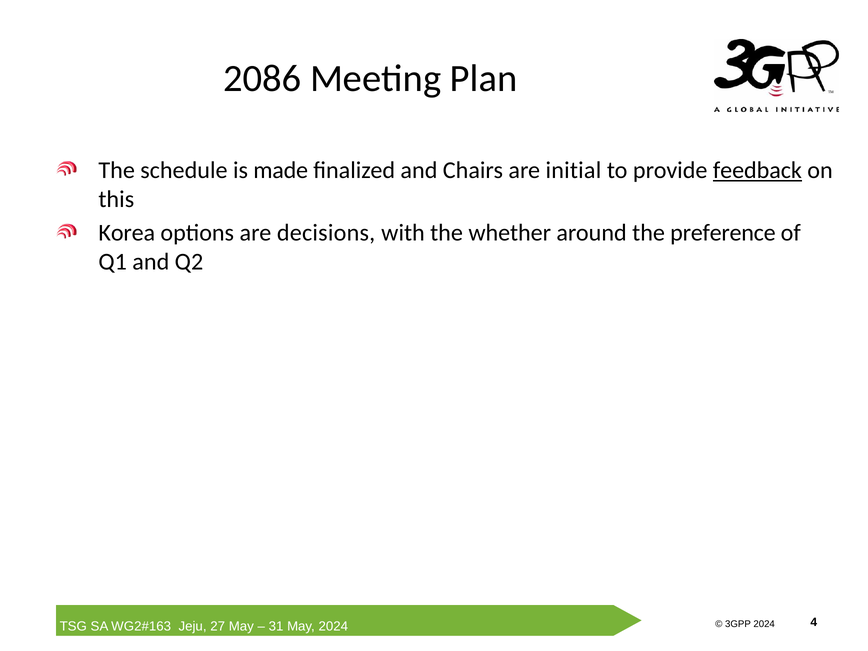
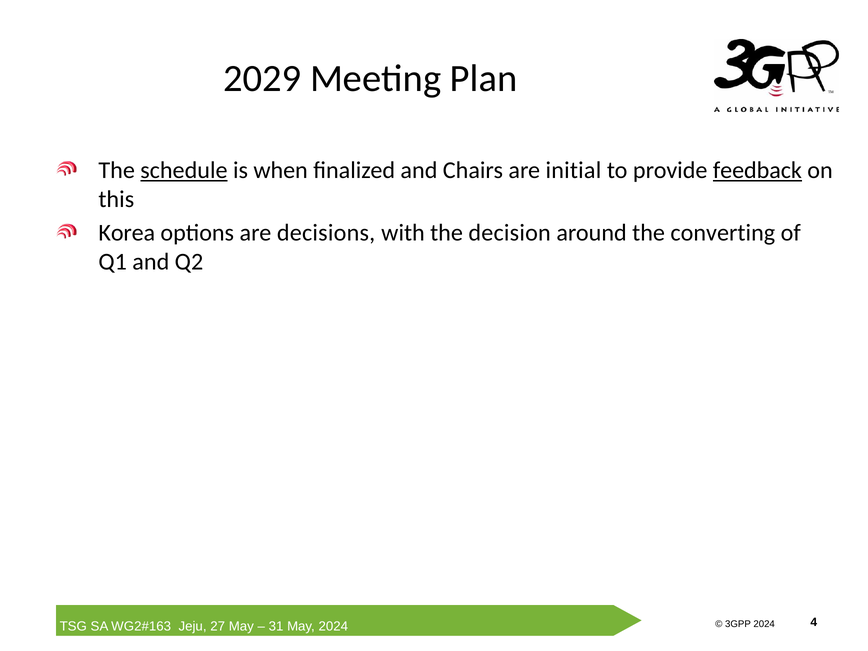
2086: 2086 -> 2029
schedule underline: none -> present
made: made -> when
whether: whether -> decision
preference: preference -> converting
